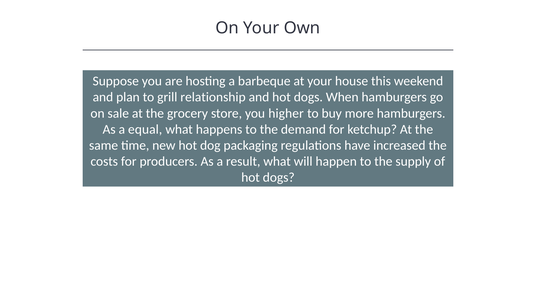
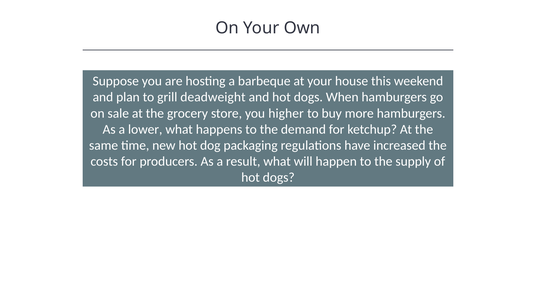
relationship: relationship -> deadweight
equal: equal -> lower
